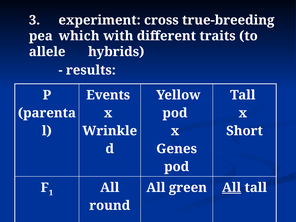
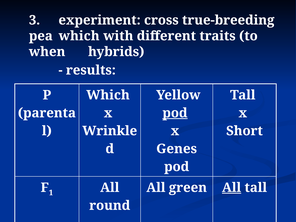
allele: allele -> when
Events at (108, 95): Events -> Which
pod at (175, 113) underline: none -> present
